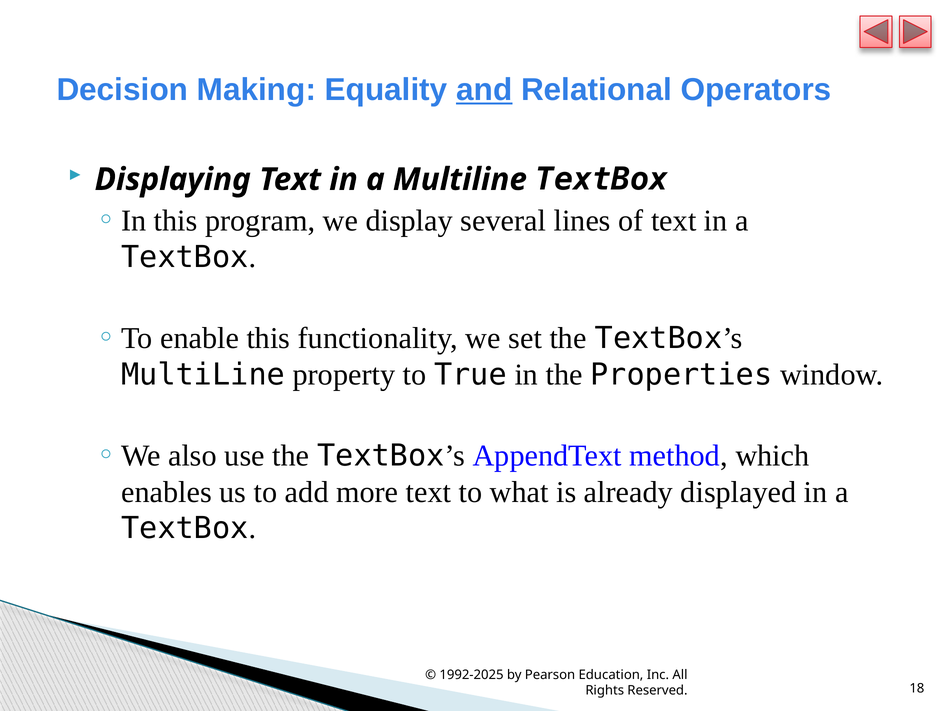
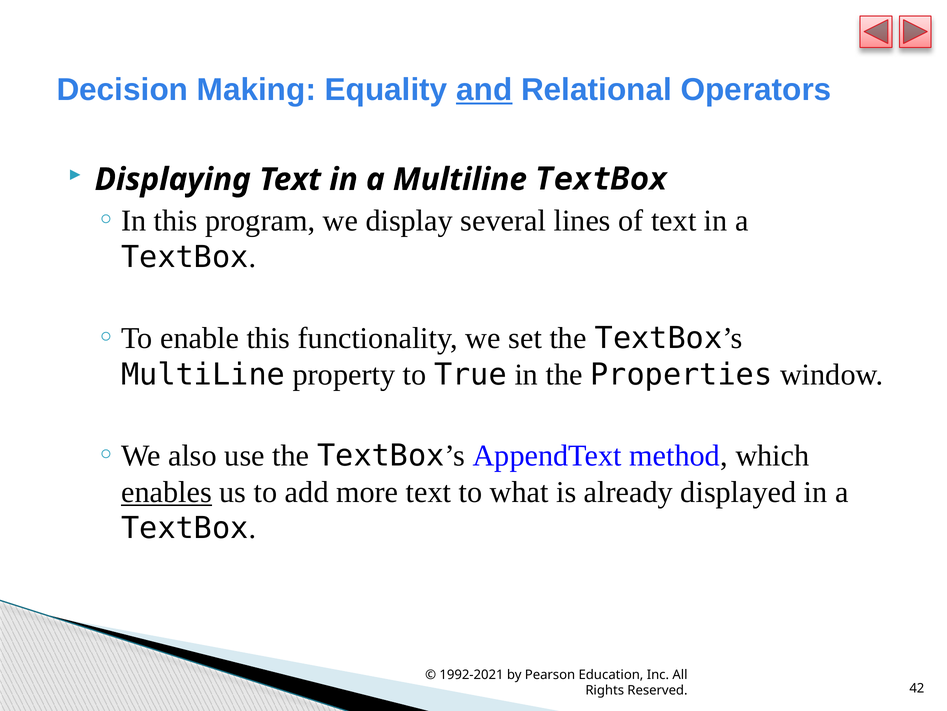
enables underline: none -> present
1992-2025: 1992-2025 -> 1992-2021
18: 18 -> 42
